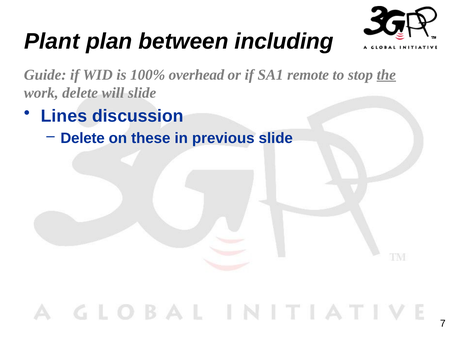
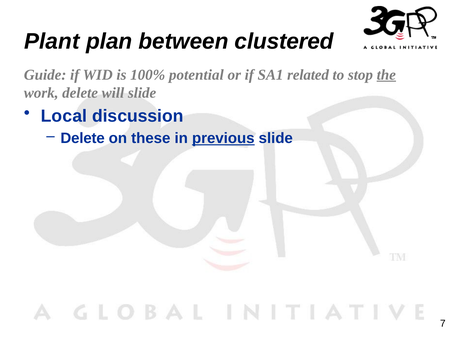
including: including -> clustered
overhead: overhead -> potential
remote: remote -> related
Lines: Lines -> Local
previous underline: none -> present
